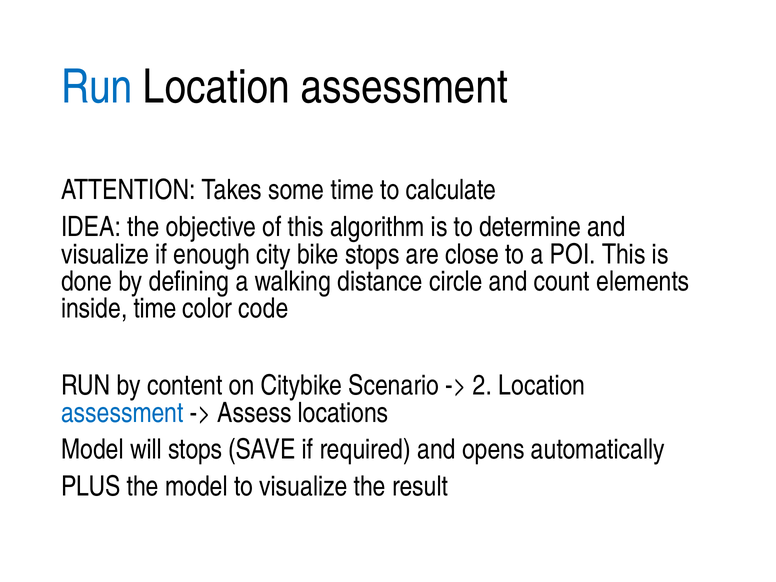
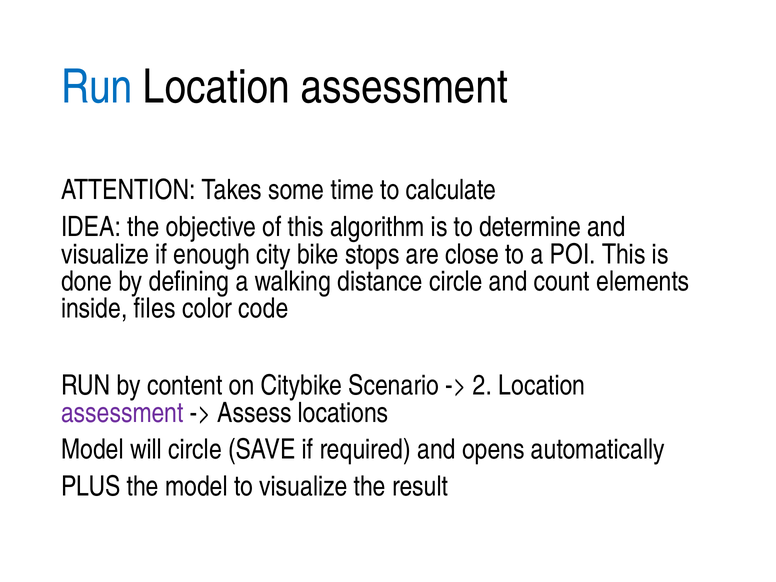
inside time: time -> files
assessment at (122, 413) colour: blue -> purple
will stops: stops -> circle
